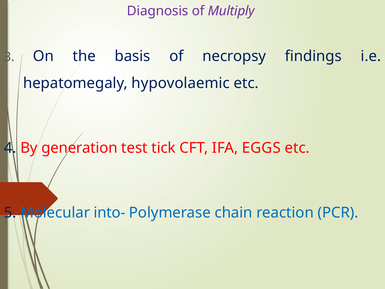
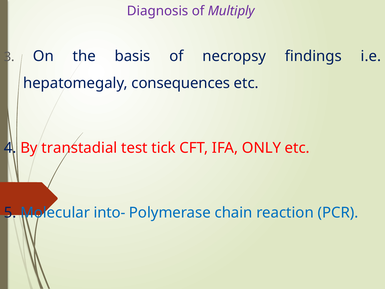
hypovolaemic: hypovolaemic -> consequences
generation: generation -> transtadial
EGGS: EGGS -> ONLY
